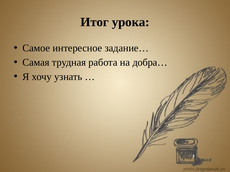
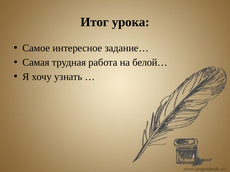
добра…: добра… -> белой…
